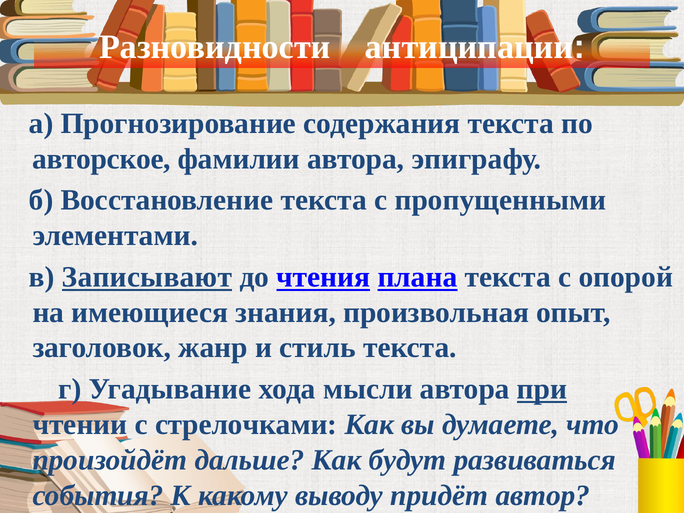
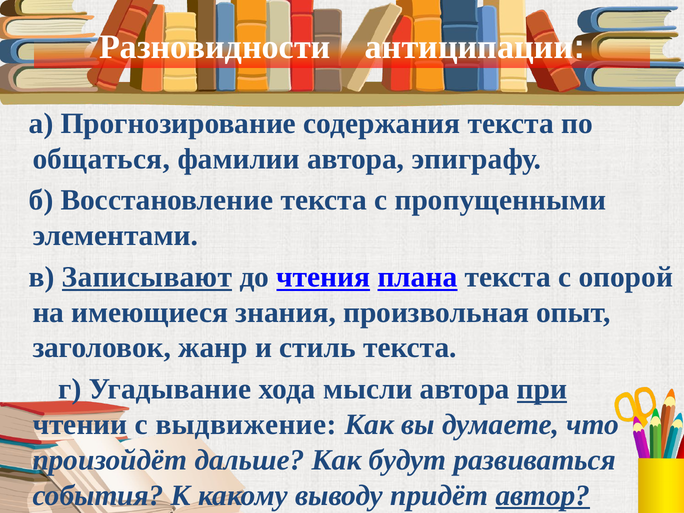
авторское: авторское -> общаться
стрелочками: стрелочками -> выдвижение
автор underline: none -> present
